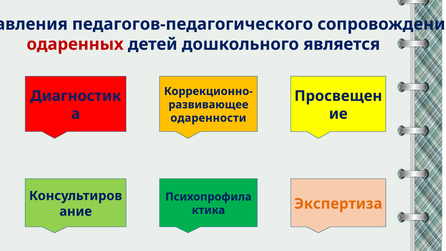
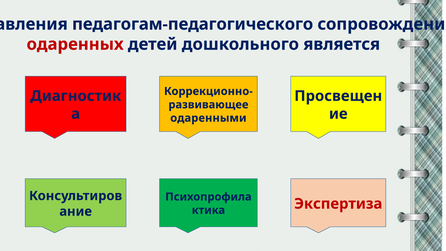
педагогов-педагогического: педагогов-педагогического -> педагогам-педагогического
одаренности: одаренности -> одаренными
Экспертиза colour: orange -> red
